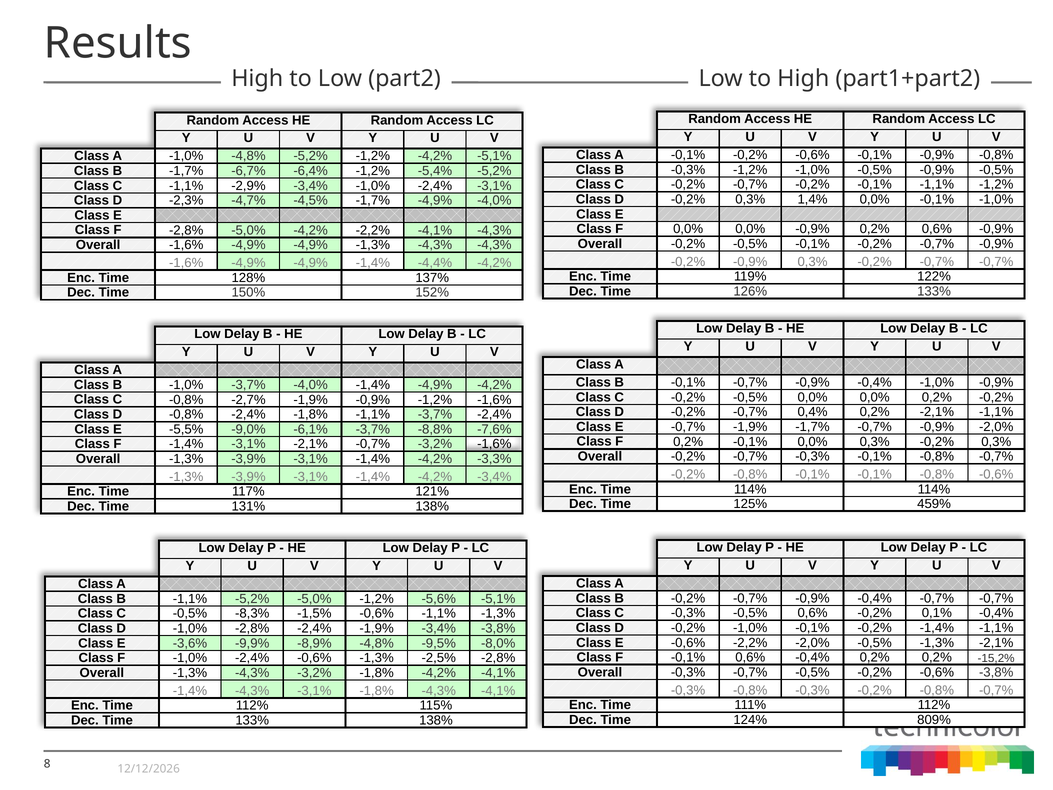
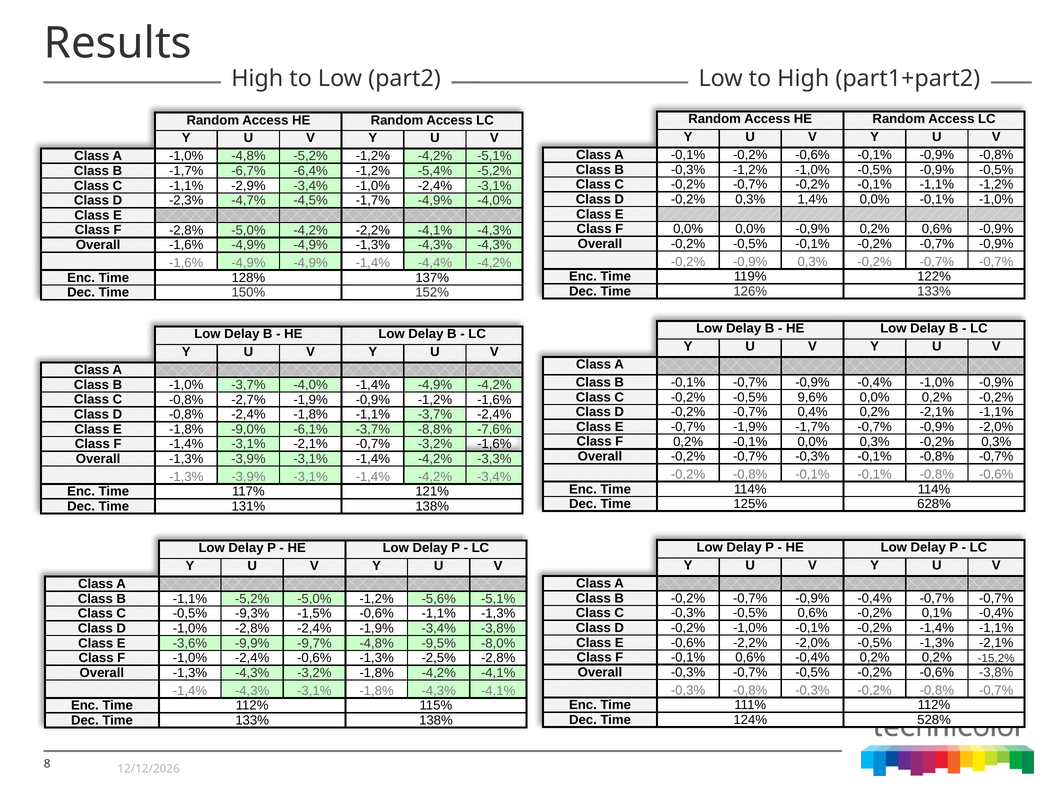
-0,5% 0,0%: 0,0% -> 9,6%
E -5,5%: -5,5% -> -1,8%
459%: 459% -> 628%
-8,3%: -8,3% -> -9,3%
-8,9%: -8,9% -> -9,7%
809%: 809% -> 528%
